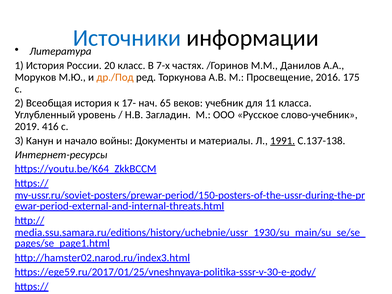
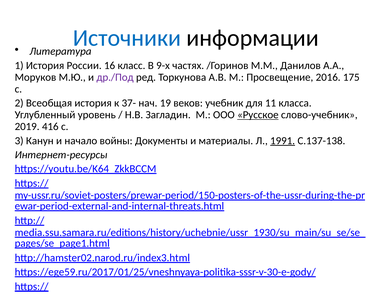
20: 20 -> 16
7-х: 7-х -> 9-х
др./Под colour: orange -> purple
17-: 17- -> 37-
65: 65 -> 19
Русское underline: none -> present
